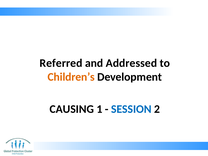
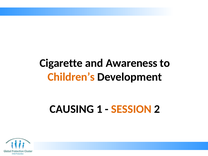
Referred: Referred -> Cigarette
Addressed: Addressed -> Awareness
SESSION colour: blue -> orange
